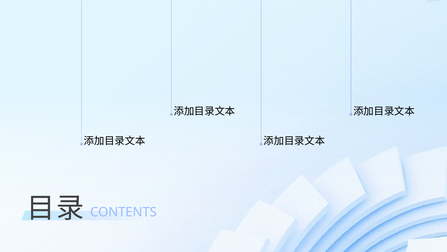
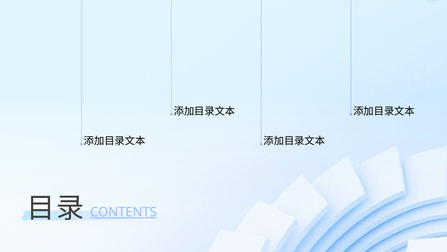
CONTENTS underline: none -> present
